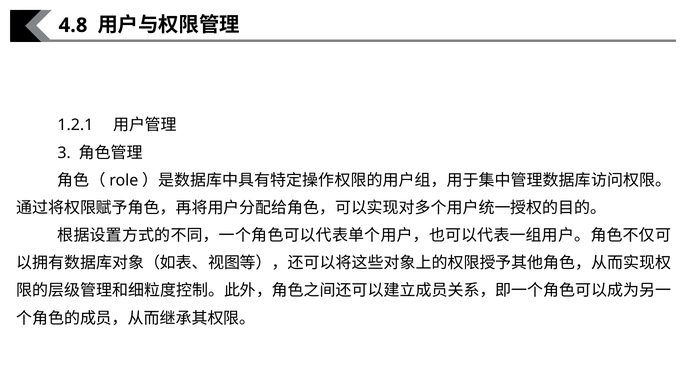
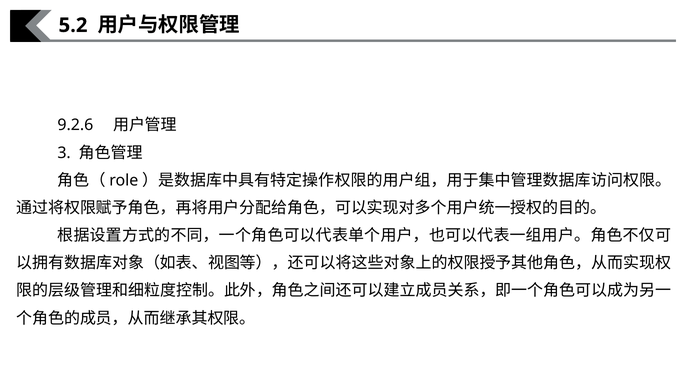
4.8: 4.8 -> 5.2
1.2.1: 1.2.1 -> 9.2.6
